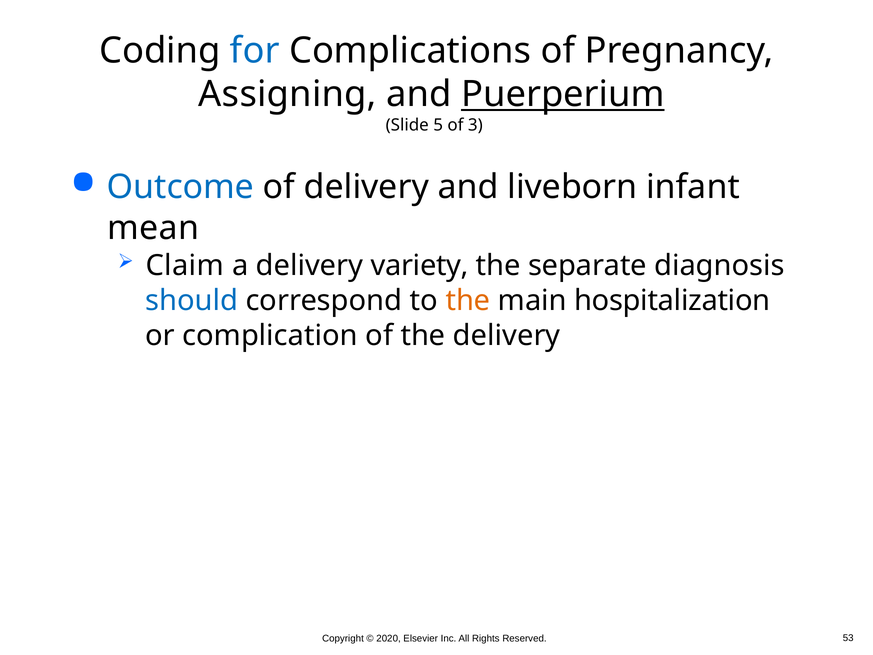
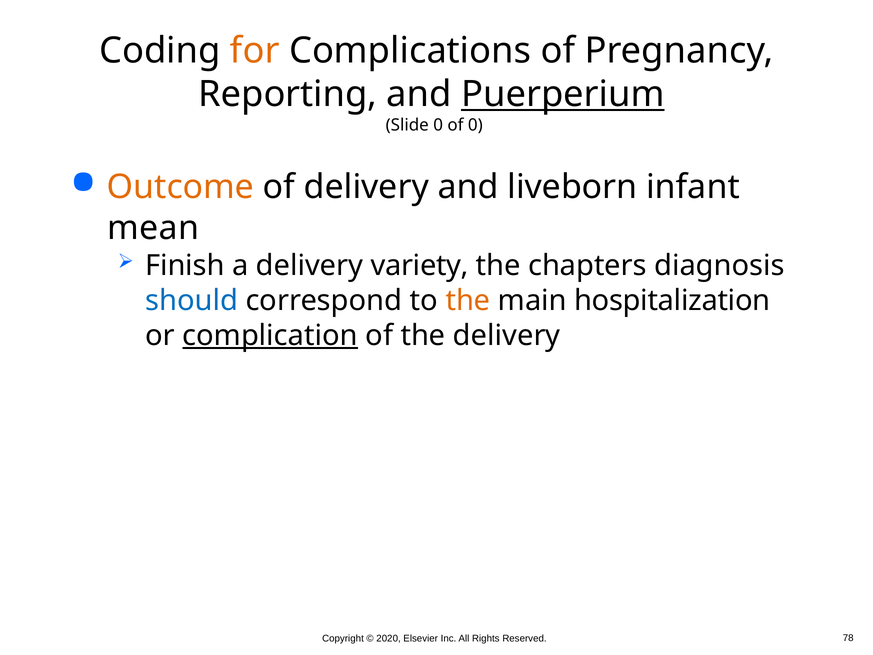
for colour: blue -> orange
Assigning: Assigning -> Reporting
Slide 5: 5 -> 0
of 3: 3 -> 0
Outcome colour: blue -> orange
Claim: Claim -> Finish
separate: separate -> chapters
complication underline: none -> present
53: 53 -> 78
